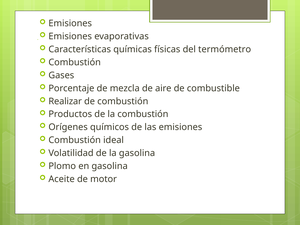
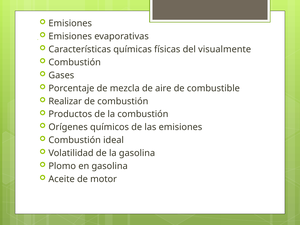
termómetro: termómetro -> visualmente
